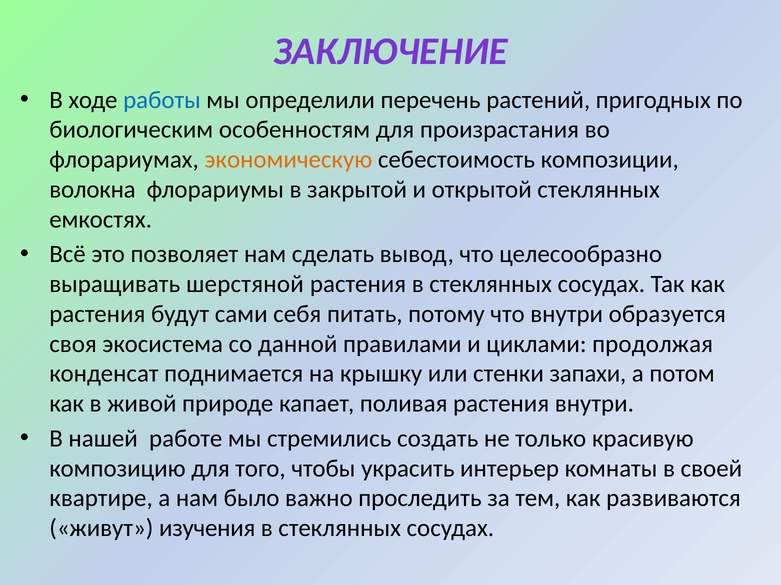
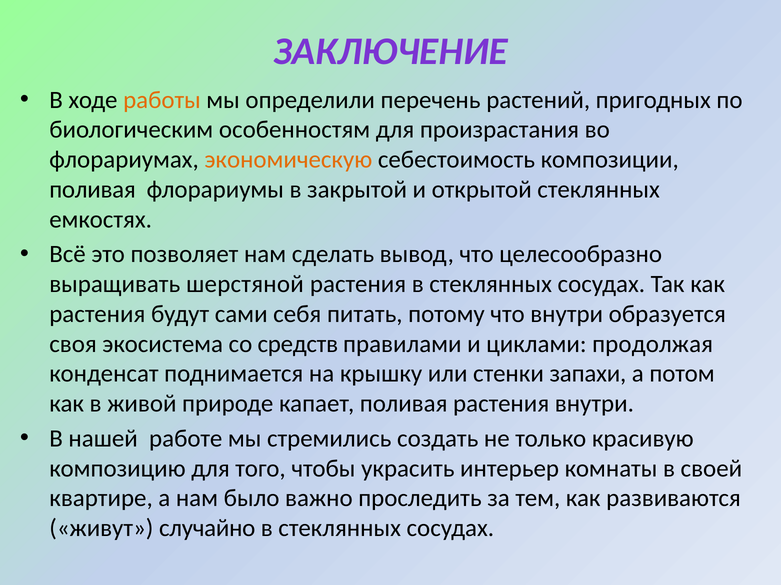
работы colour: blue -> orange
волокна at (93, 190): волокна -> поливая
данной: данной -> средств
изучения: изучения -> случайно
